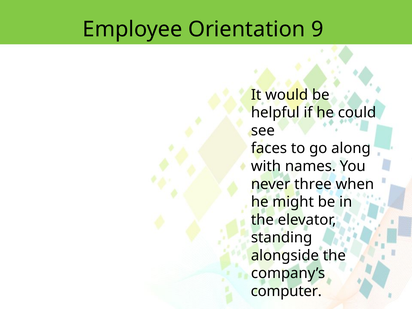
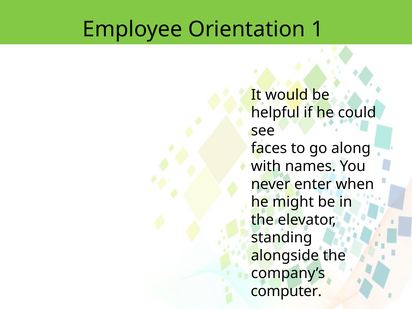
9: 9 -> 1
three: three -> enter
